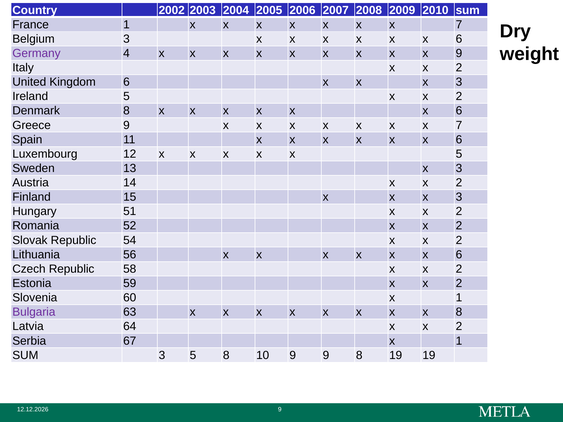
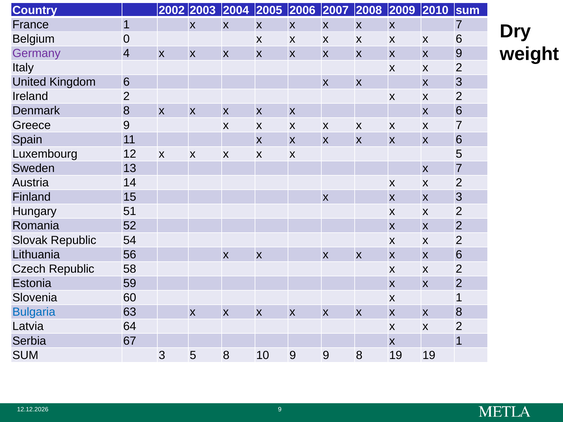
Belgium 3: 3 -> 0
Ireland 5: 5 -> 2
13 x 3: 3 -> 7
Bulgaria colour: purple -> blue
